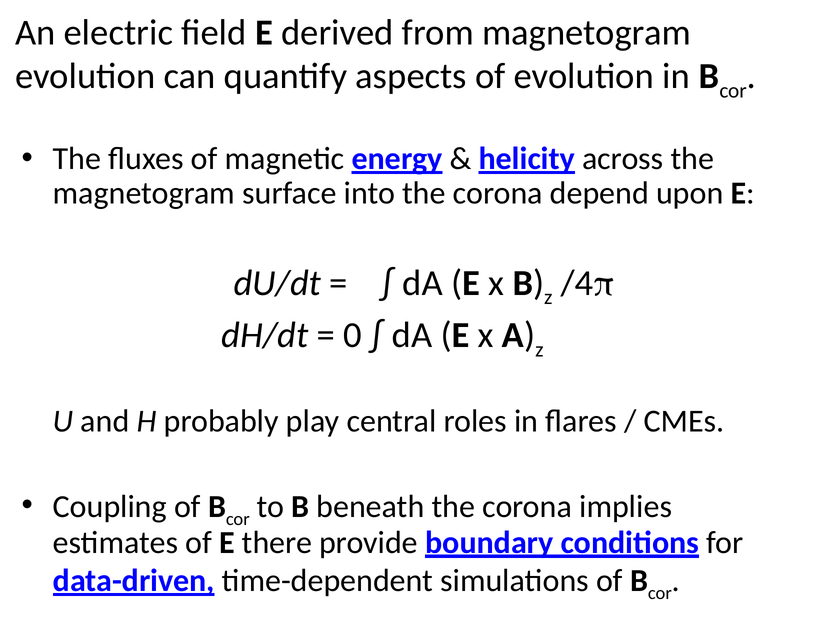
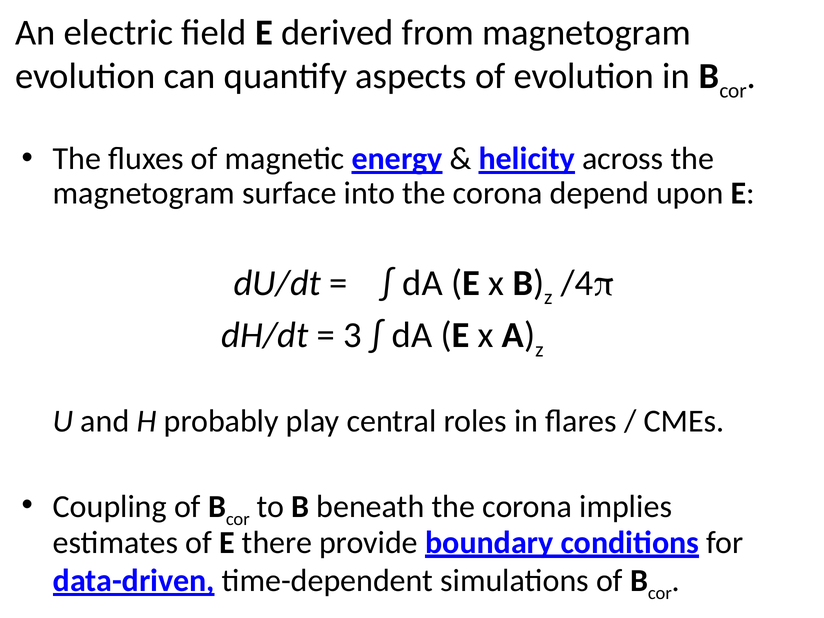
0: 0 -> 3
